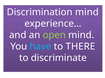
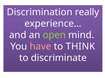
Discrimination mind: mind -> really
have colour: light blue -> pink
THERE: THERE -> THINK
